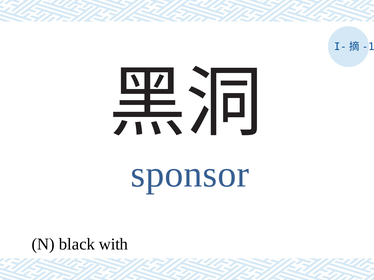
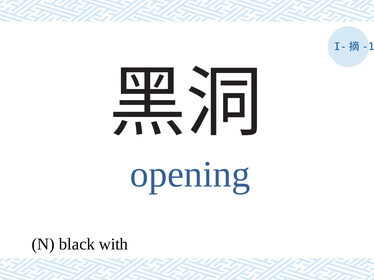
sponsor: sponsor -> opening
